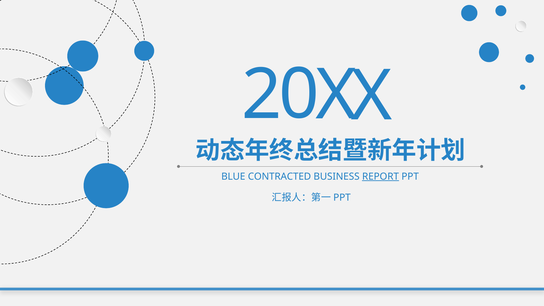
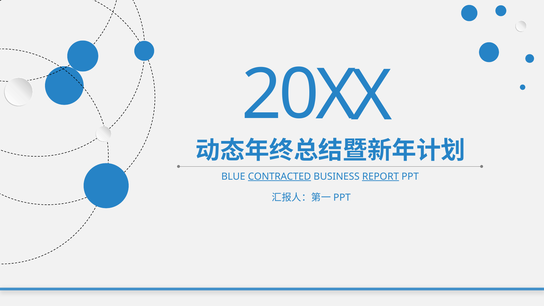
CONTRACTED underline: none -> present
